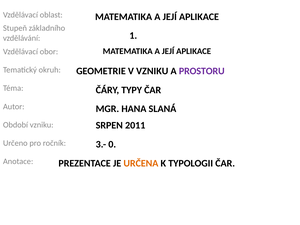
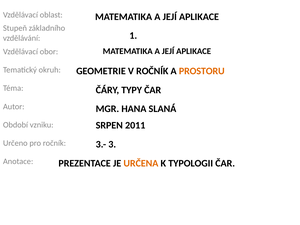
V VZNIKU: VZNIKU -> ROČNÍK
PROSTORU colour: purple -> orange
0: 0 -> 3
